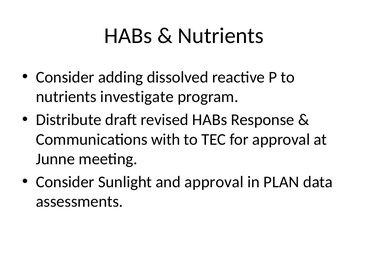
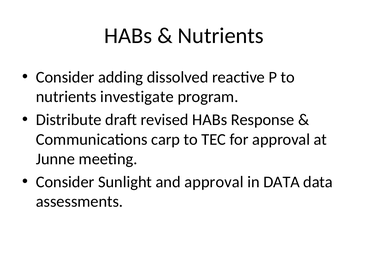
with: with -> carp
in PLAN: PLAN -> DATA
